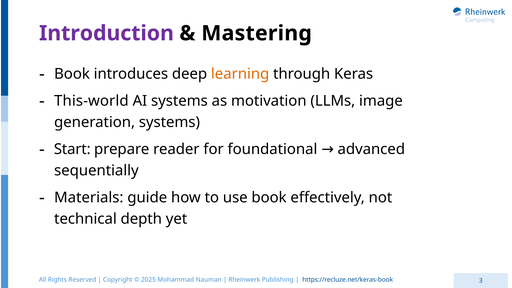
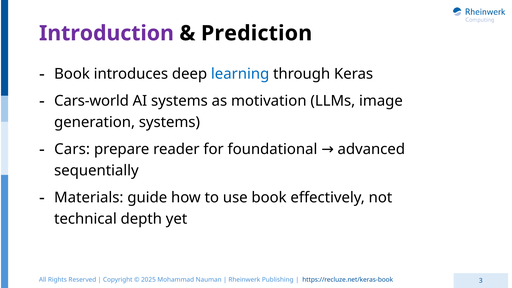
Mastering: Mastering -> Prediction
learning colour: orange -> blue
This-world: This-world -> Cars-world
Start: Start -> Cars
